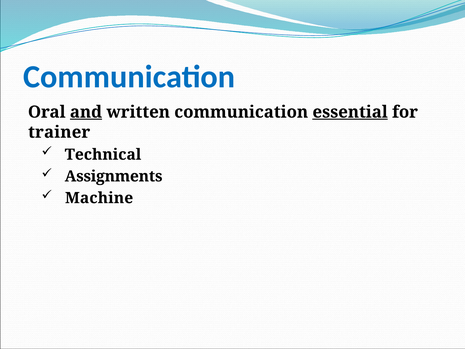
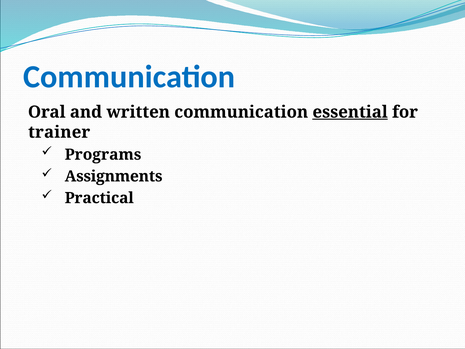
and underline: present -> none
Technical: Technical -> Programs
Machine: Machine -> Practical
